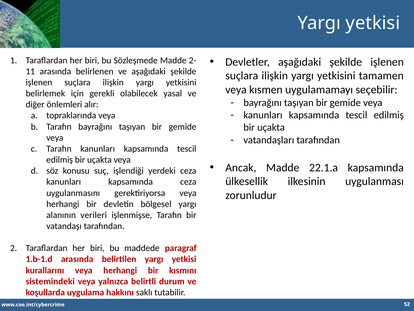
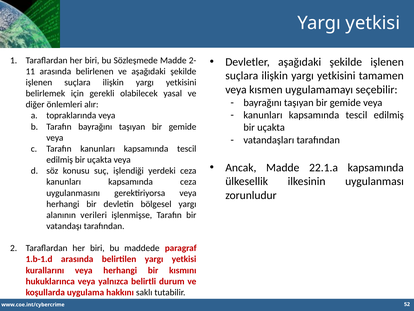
sistemindeki: sistemindeki -> hukuklarınca
